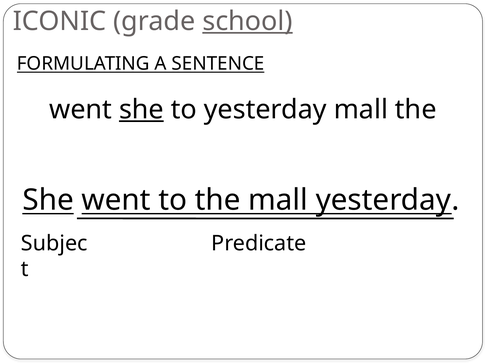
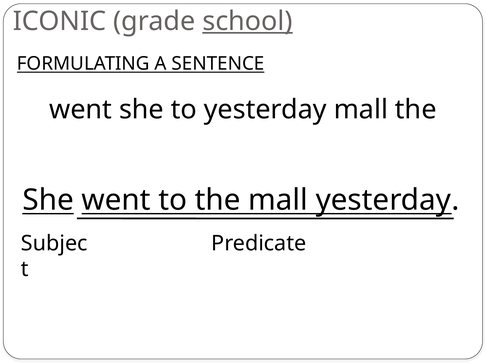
she at (141, 110) underline: present -> none
